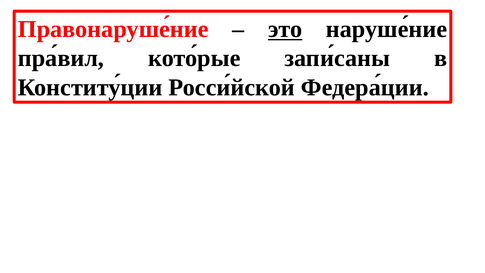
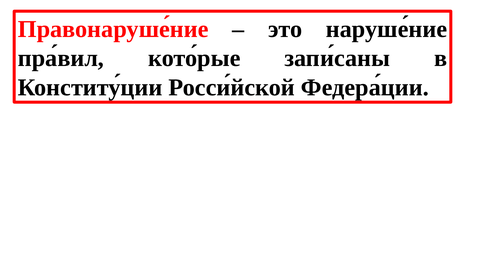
это underline: present -> none
